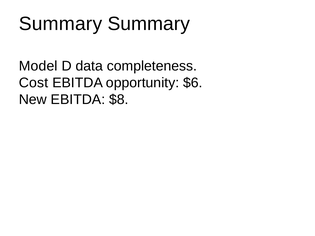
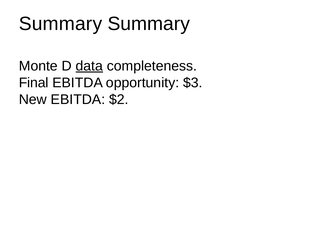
Model: Model -> Monte
data underline: none -> present
Cost: Cost -> Final
$6: $6 -> $3
$8: $8 -> $2
